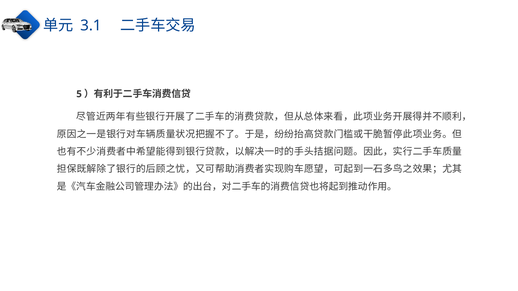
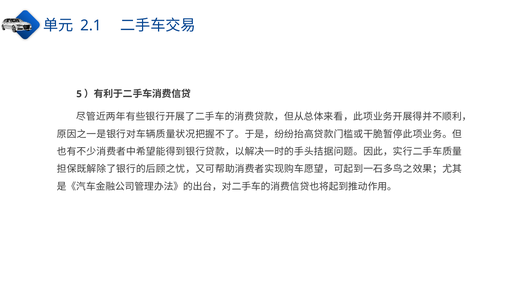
3.1: 3.1 -> 2.1
